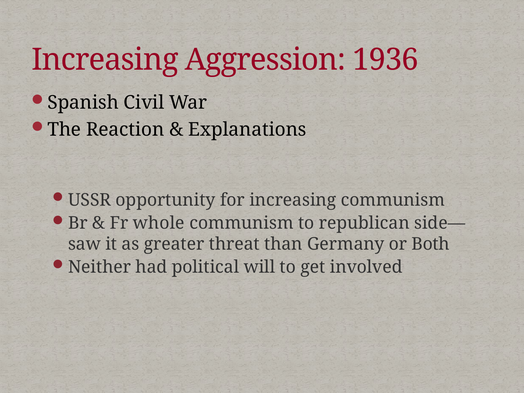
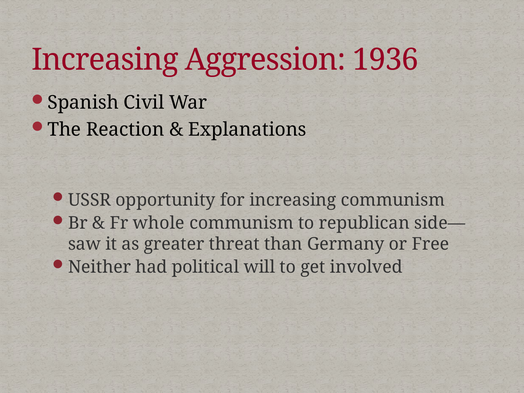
Both: Both -> Free
